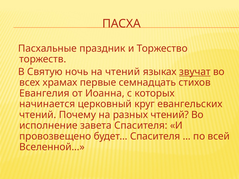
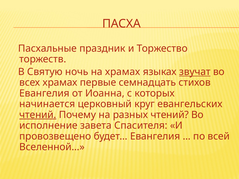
на чтений: чтений -> храмах
чтений at (38, 115) underline: none -> present
будет… Спасителя: Спасителя -> Евангелия
